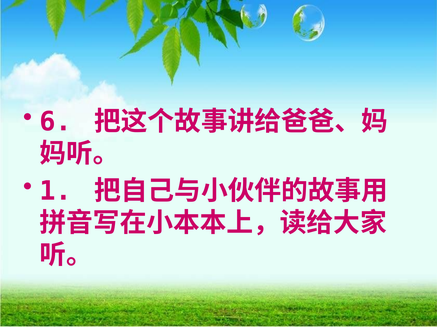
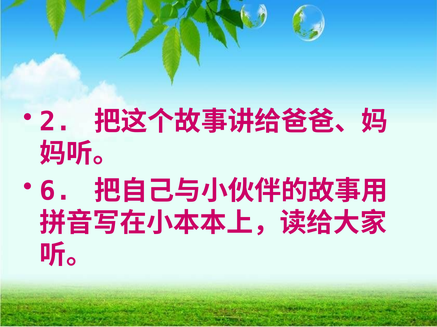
6: 6 -> 2
1: 1 -> 6
